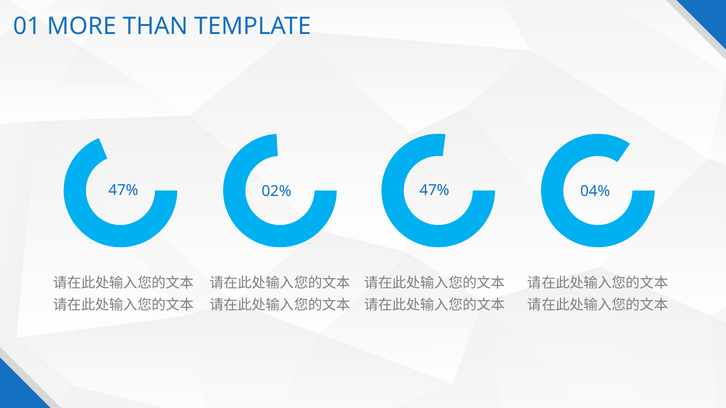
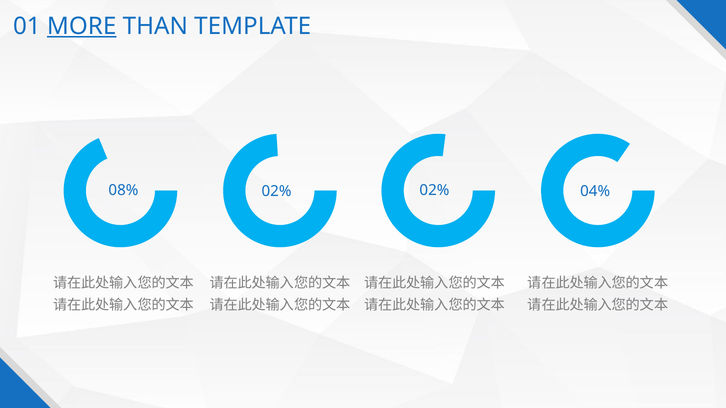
MORE underline: none -> present
47% at (123, 191): 47% -> 08%
02% 47%: 47% -> 02%
